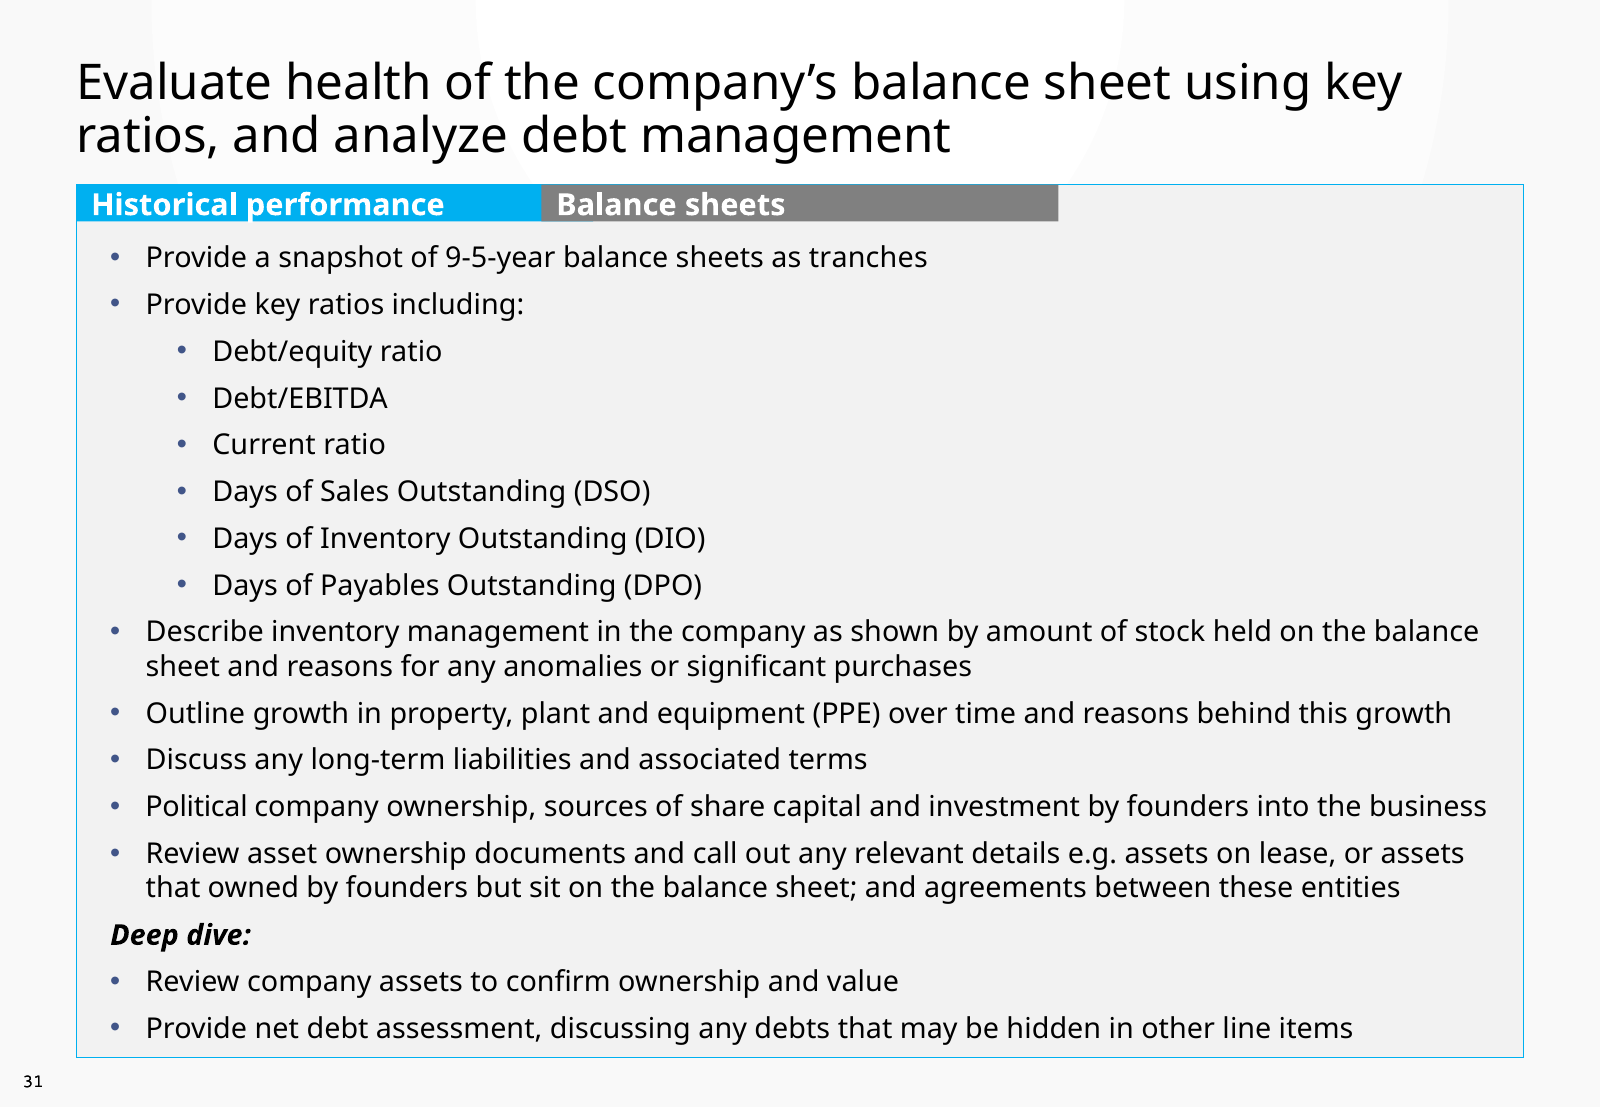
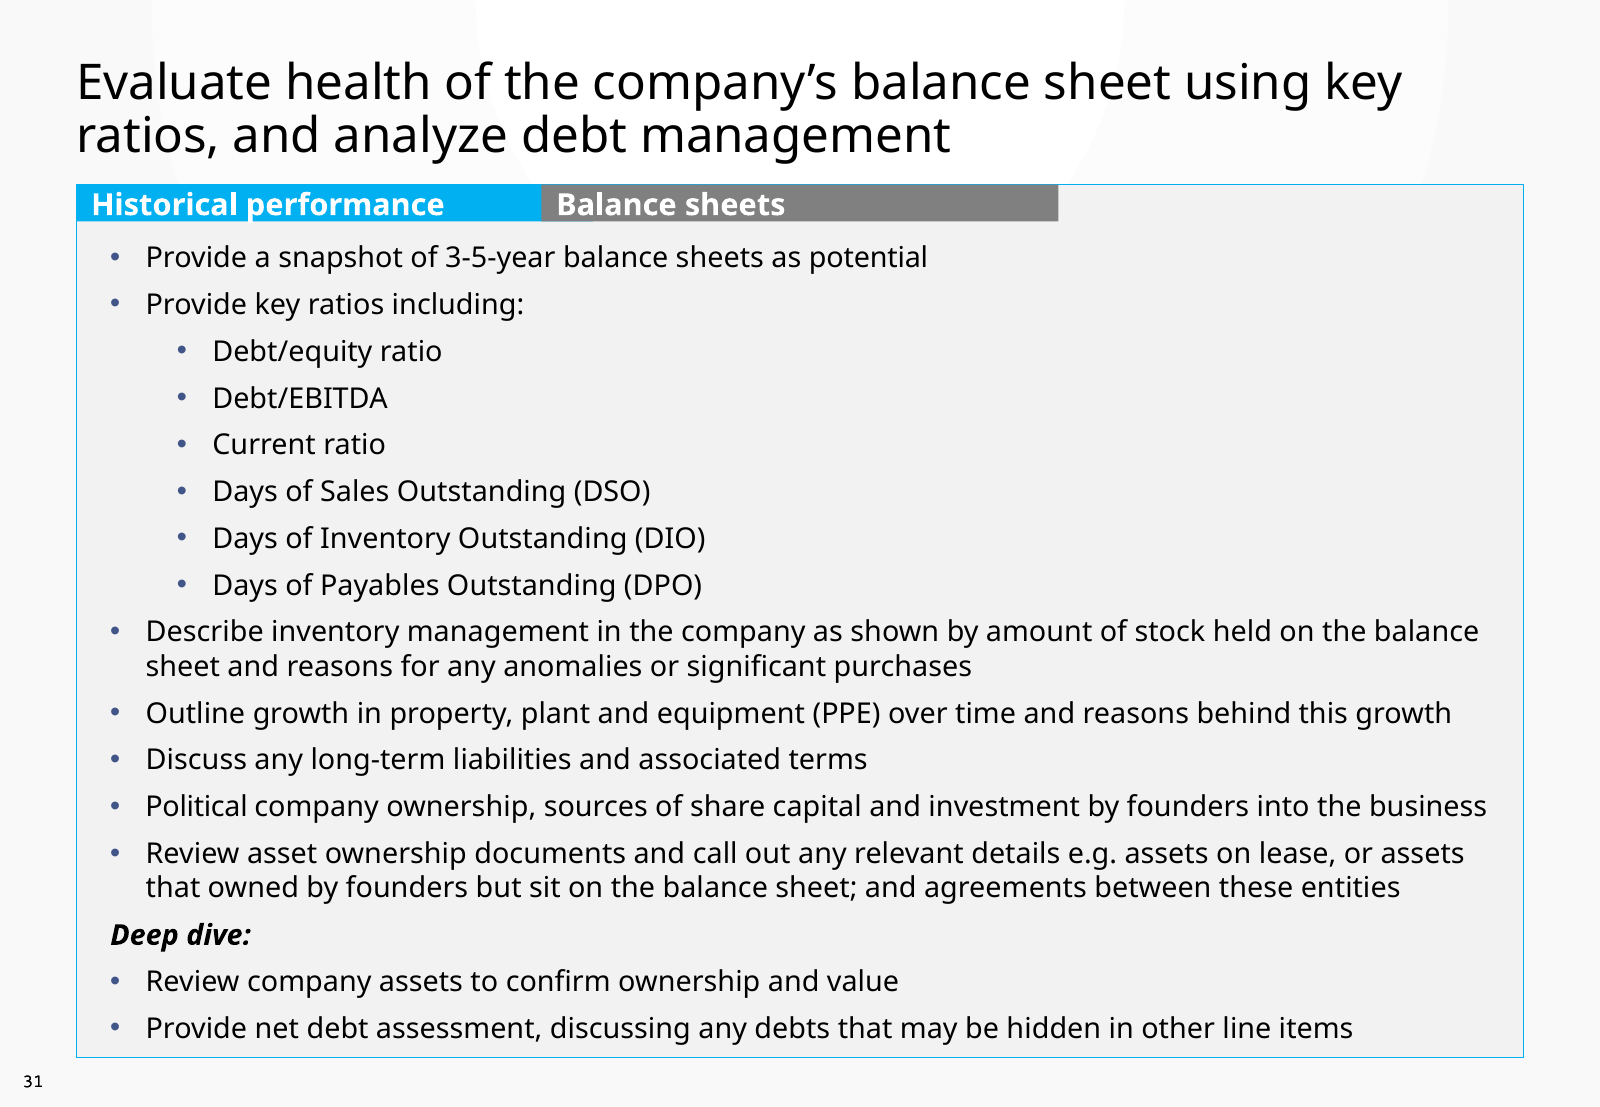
9-5-year: 9-5-year -> 3-5-year
tranches: tranches -> potential
